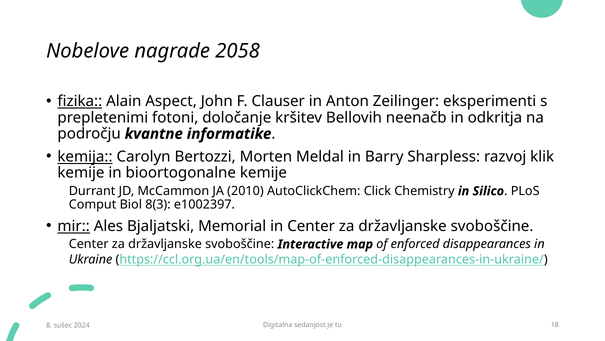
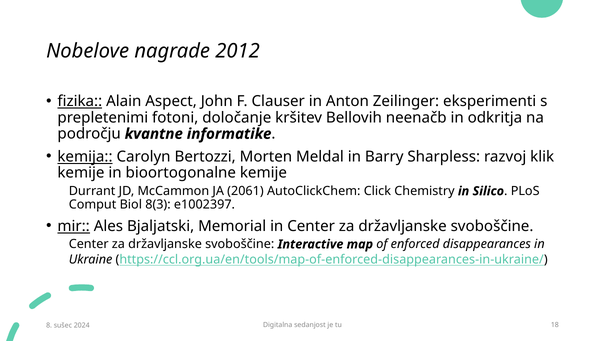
2058: 2058 -> 2012
2010: 2010 -> 2061
